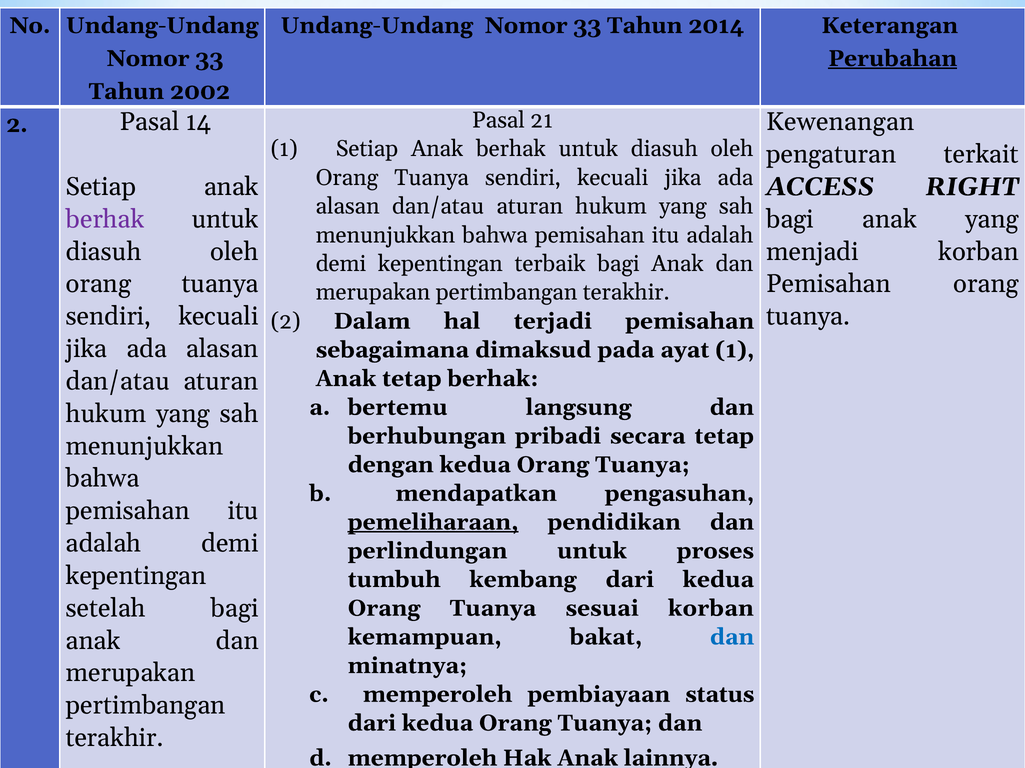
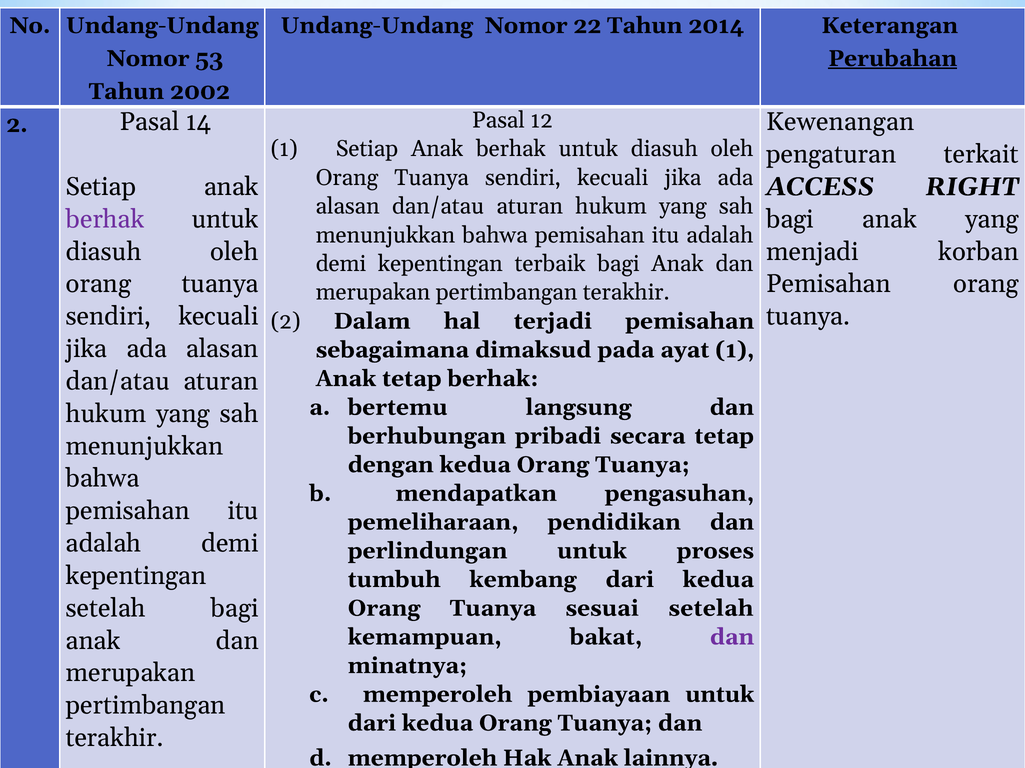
33 at (587, 26): 33 -> 22
33 at (209, 59): 33 -> 53
21: 21 -> 12
pemeliharaan underline: present -> none
sesuai korban: korban -> setelah
dan at (732, 638) colour: blue -> purple
pembiayaan status: status -> untuk
